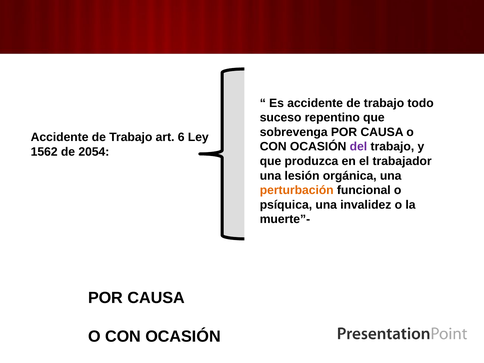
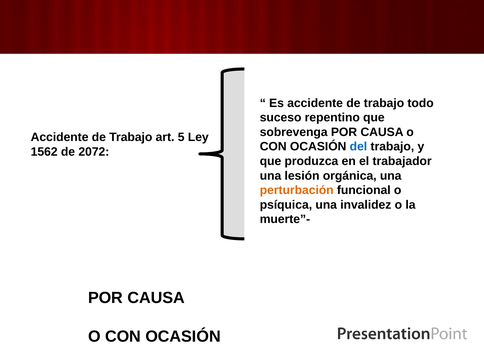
6: 6 -> 5
del colour: purple -> blue
2054: 2054 -> 2072
